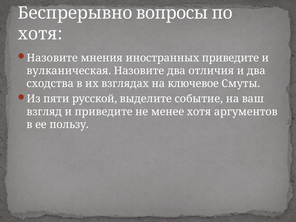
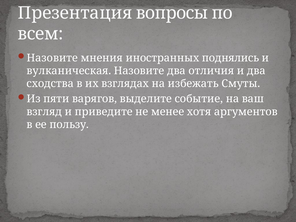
Беспрерывно: Беспрерывно -> Презентация
хотя at (40, 34): хотя -> всем
иностранных приведите: приведите -> поднялись
ключевое: ключевое -> избежать
русской: русской -> варягов
